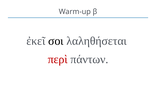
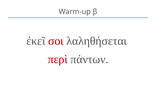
σοι colour: black -> red
